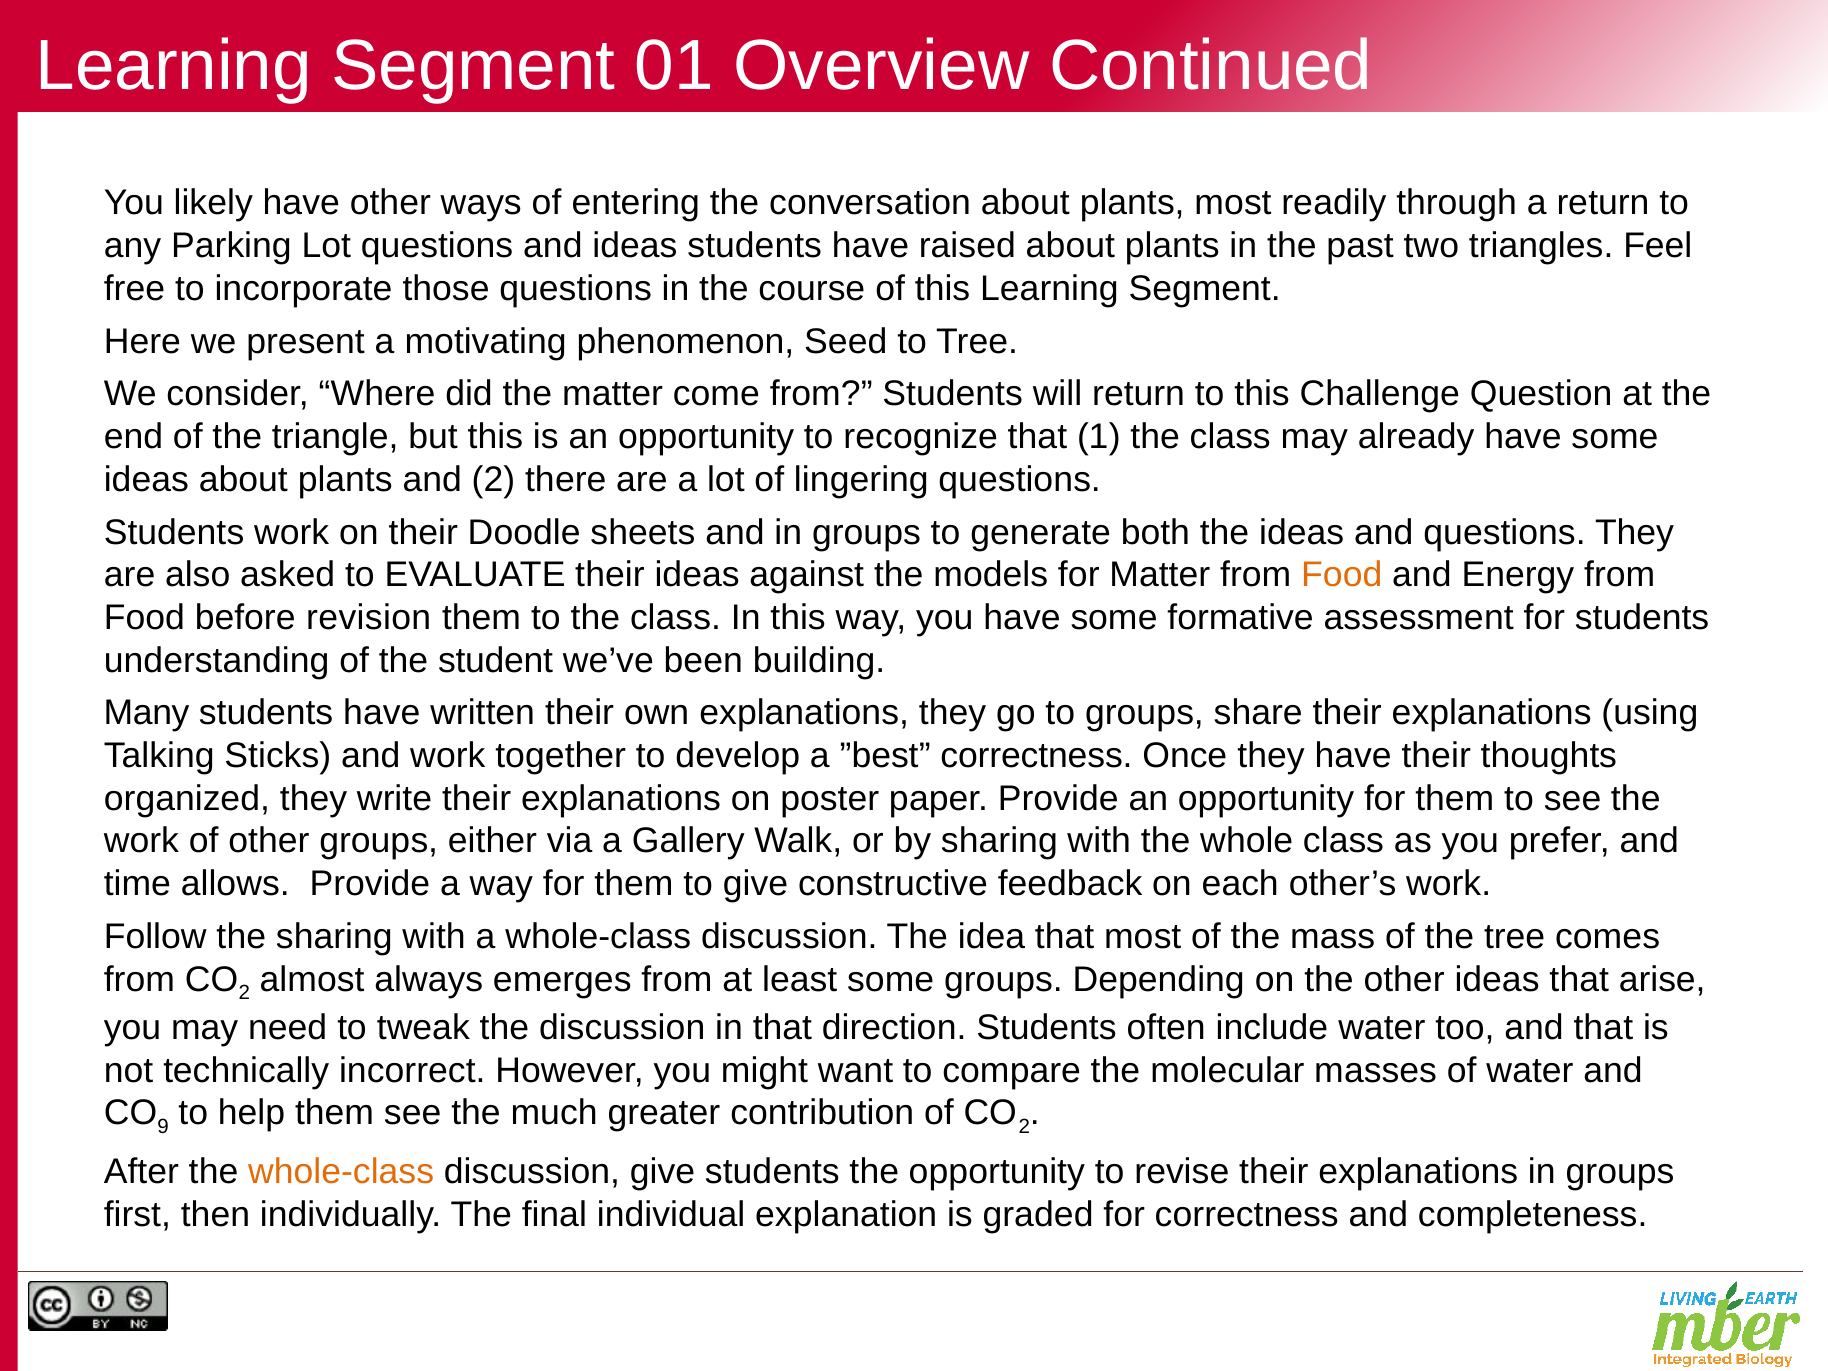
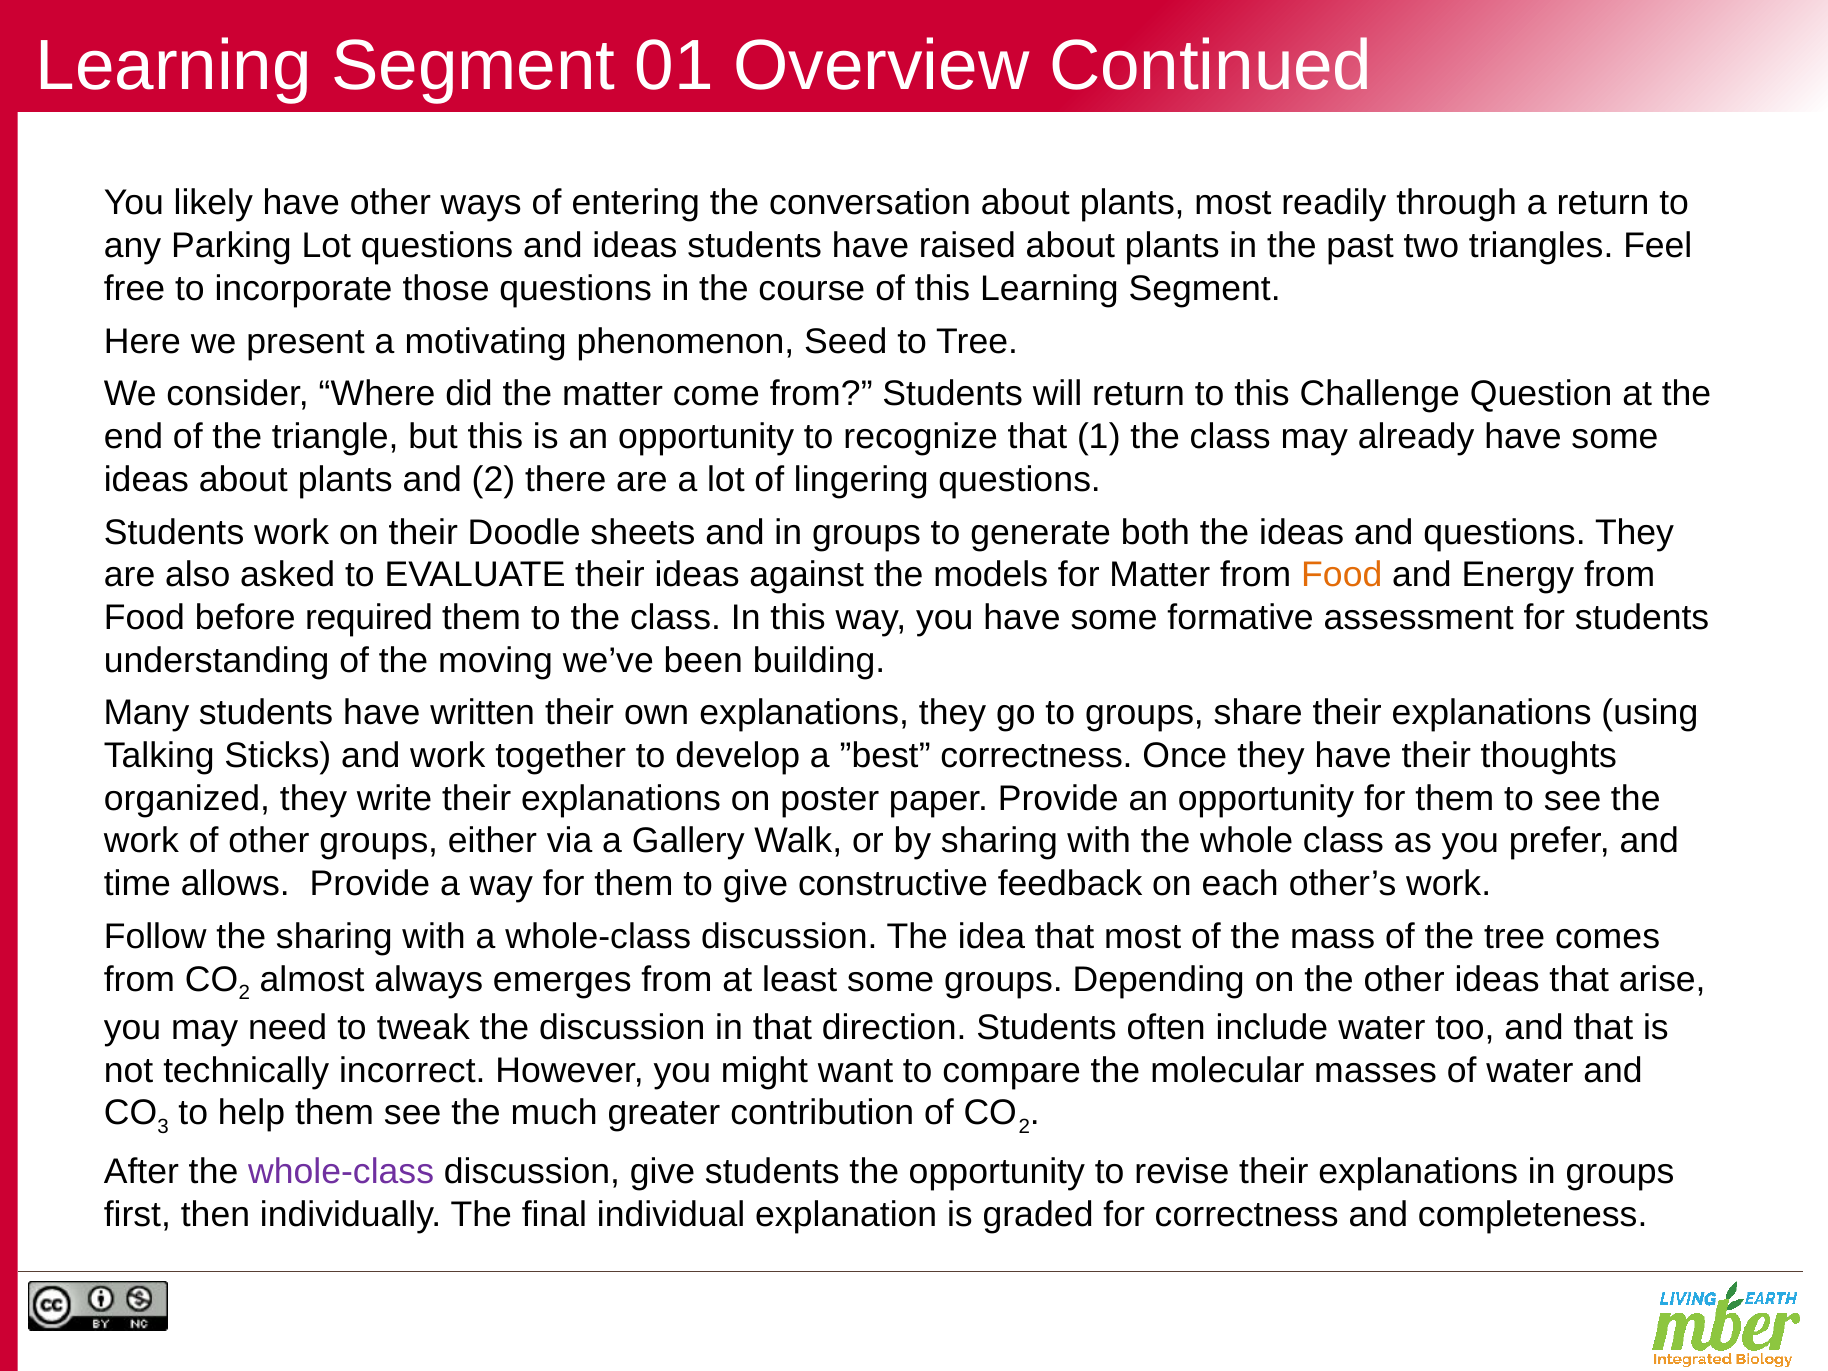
revision: revision -> required
student: student -> moving
9: 9 -> 3
whole-class at (341, 1172) colour: orange -> purple
